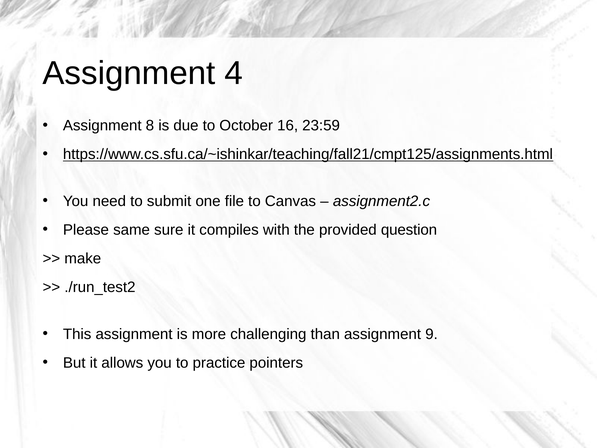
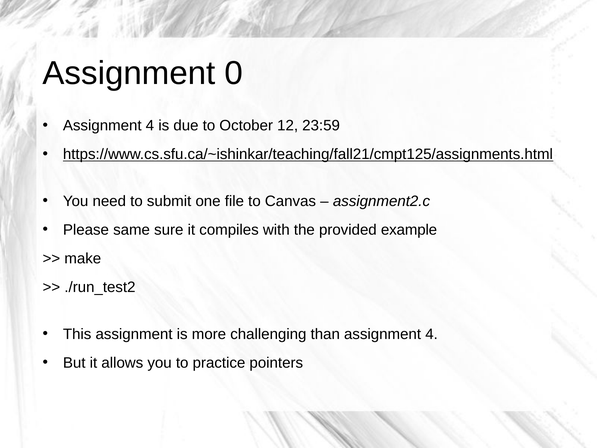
4: 4 -> 0
8 at (150, 126): 8 -> 4
16: 16 -> 12
question: question -> example
than assignment 9: 9 -> 4
